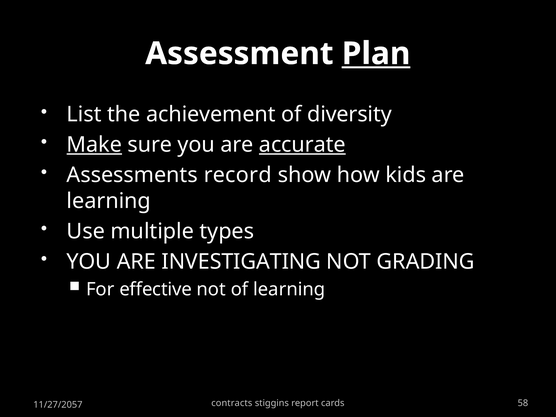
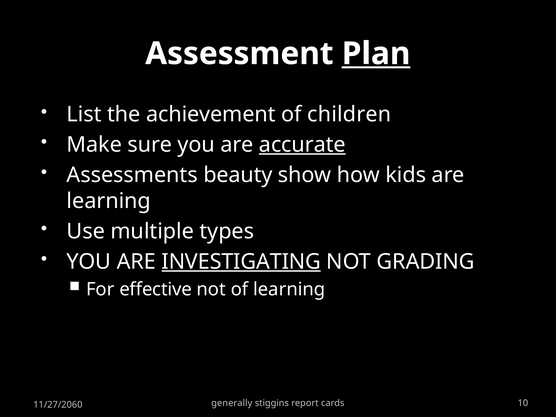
diversity: diversity -> children
Make underline: present -> none
record: record -> beauty
INVESTIGATING underline: none -> present
contracts: contracts -> generally
58: 58 -> 10
11/27/2057: 11/27/2057 -> 11/27/2060
